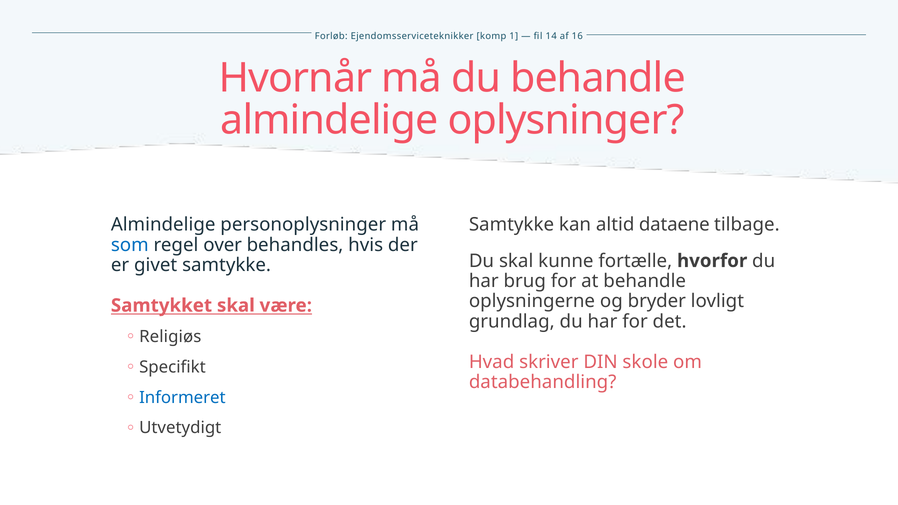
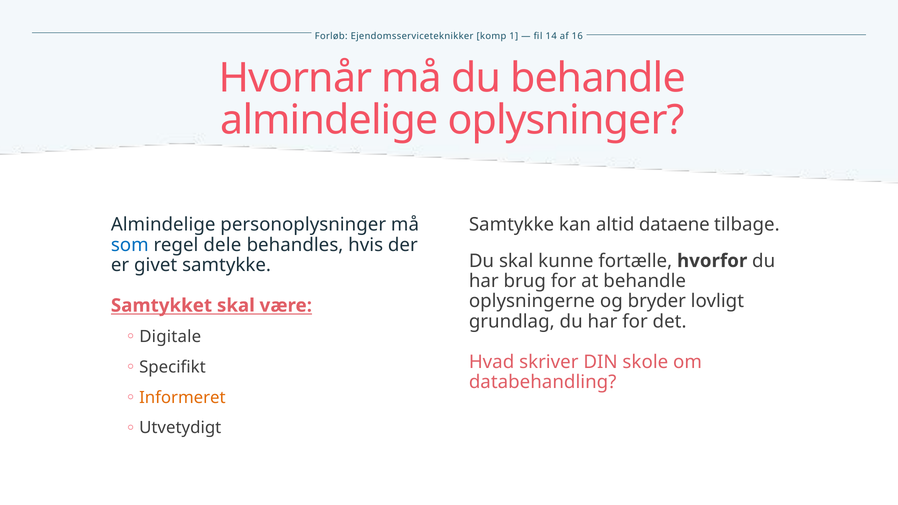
over: over -> dele
Religiøs: Religiøs -> Digitale
Informeret colour: blue -> orange
